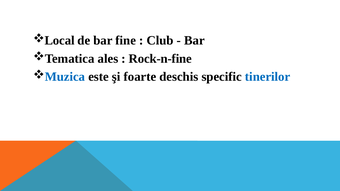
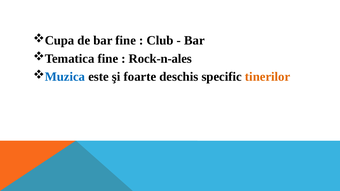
Local: Local -> Cupa
Tematica ales: ales -> fine
Rock-n-fine: Rock-n-fine -> Rock-n-ales
tinerilor colour: blue -> orange
